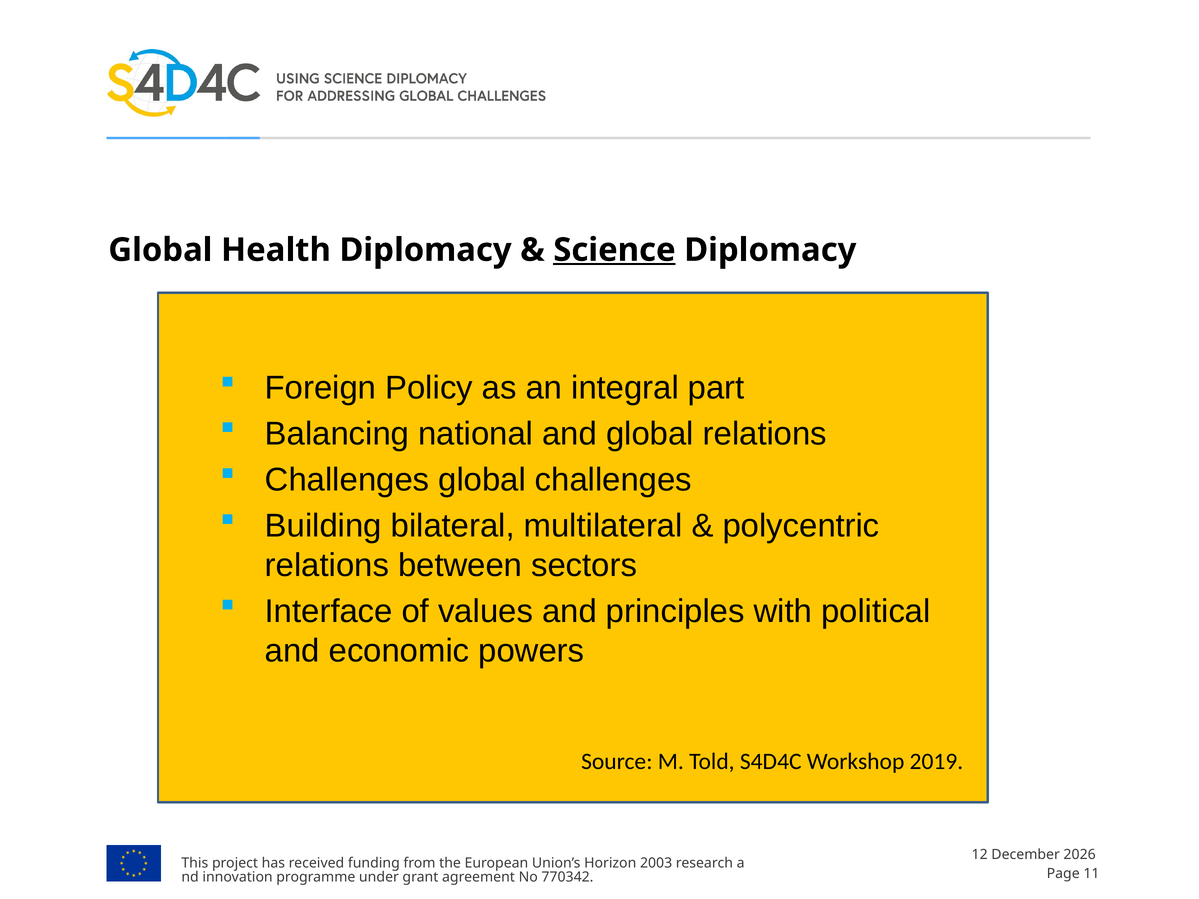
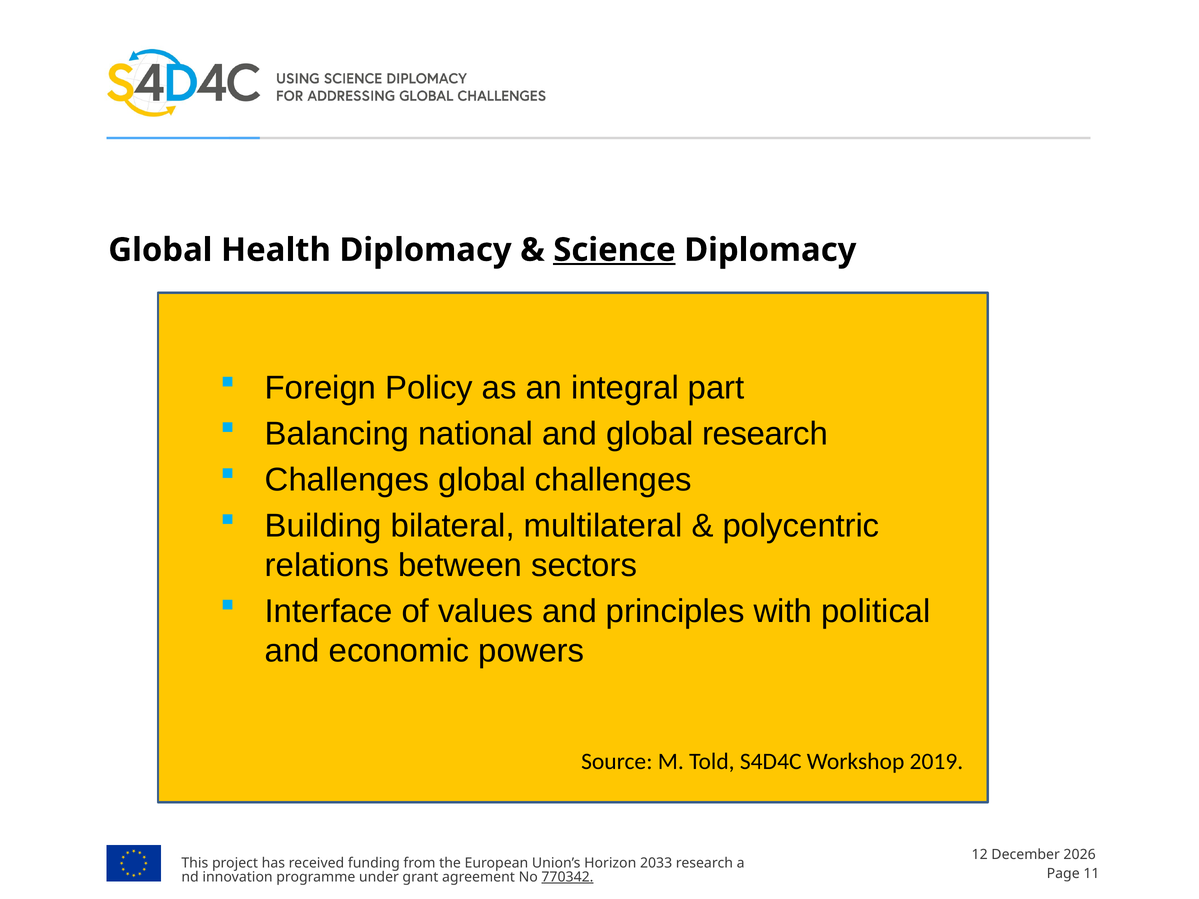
global relations: relations -> research
2003: 2003 -> 2033
770342 underline: none -> present
